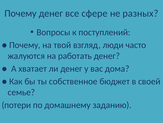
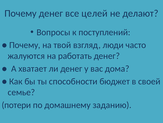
сфере: сфере -> целей
разных: разных -> делают
собственное: собственное -> способности
